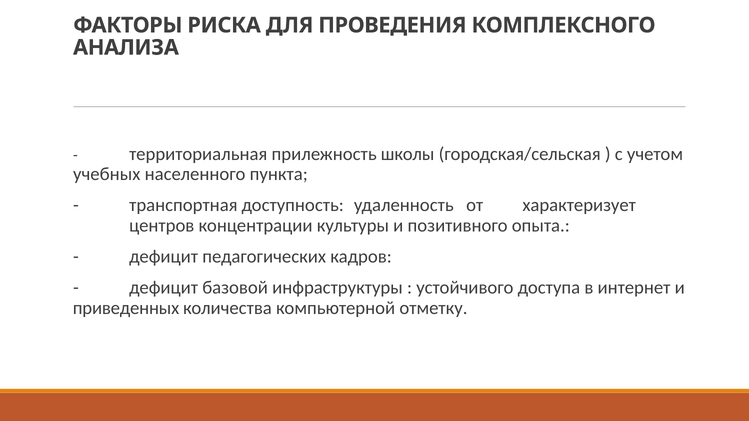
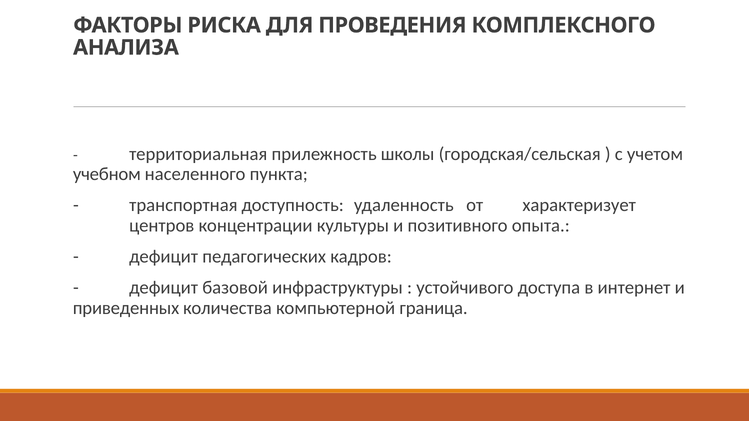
учебных: учебных -> учебном
отметку: отметку -> граница
